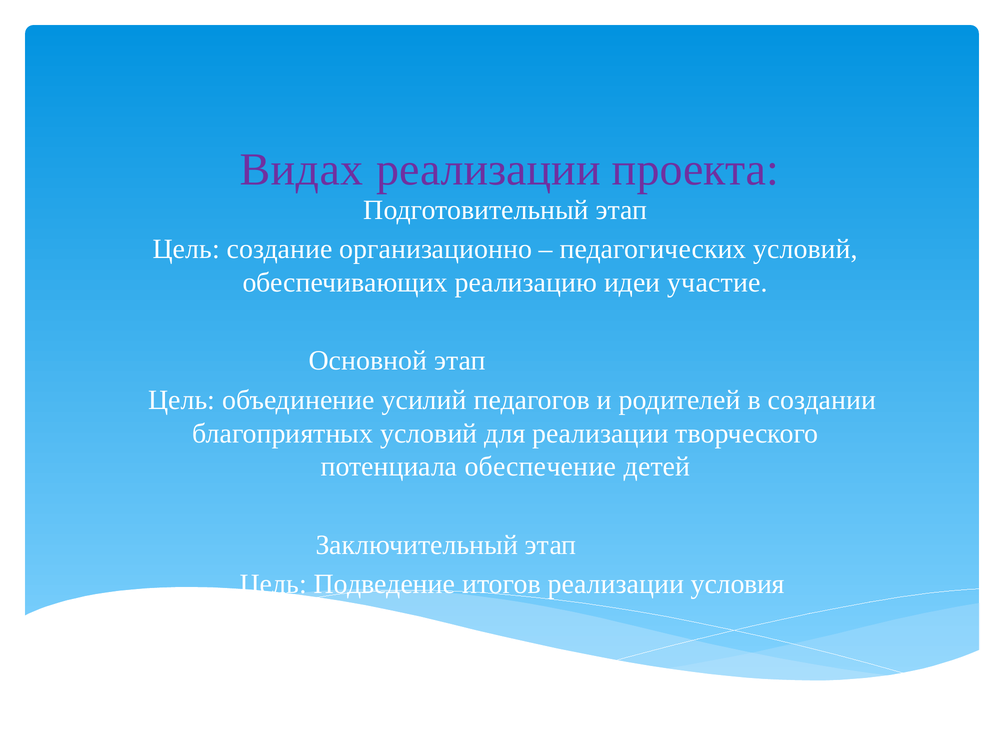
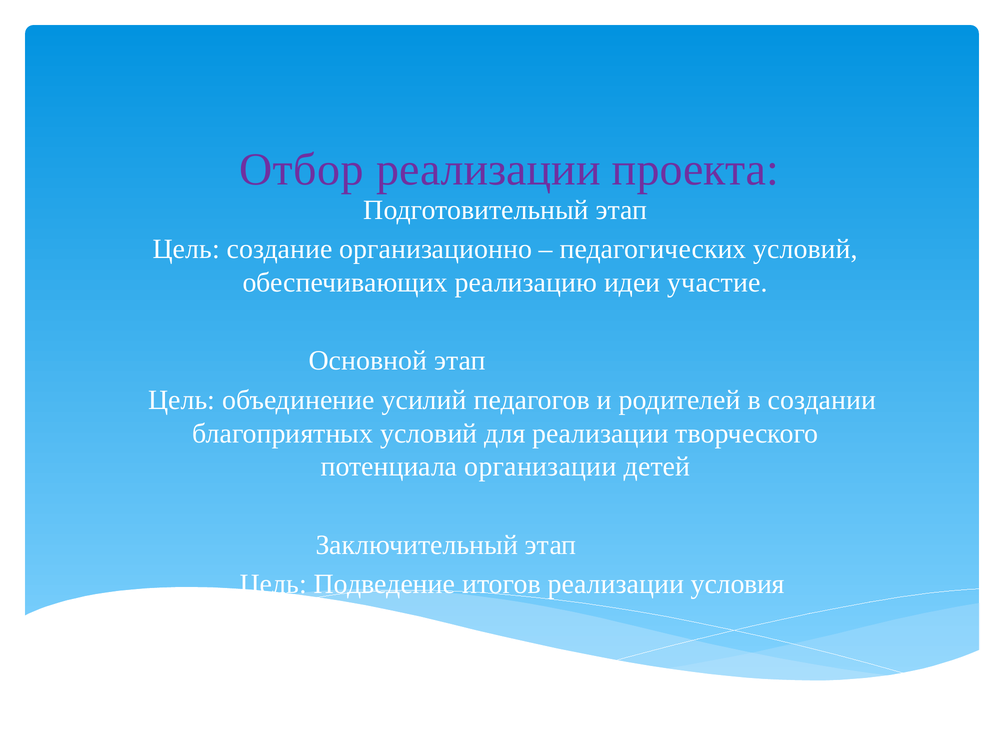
Видах: Видах -> Отбор
обеспечение: обеспечение -> организации
